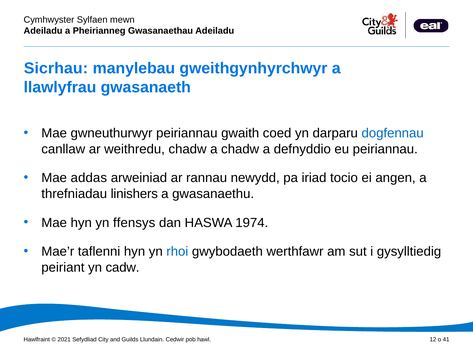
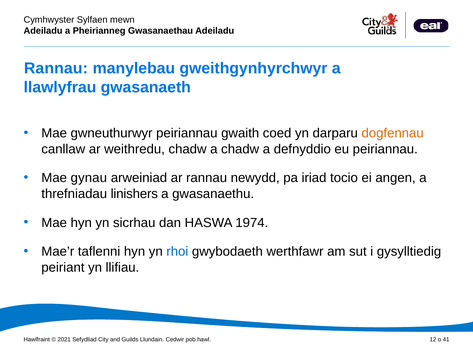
Sicrhau at (56, 68): Sicrhau -> Rannau
dogfennau colour: blue -> orange
addas: addas -> gynau
ffensys: ffensys -> sicrhau
cadw: cadw -> llifiau
